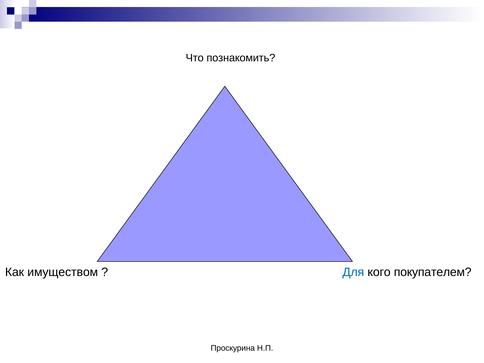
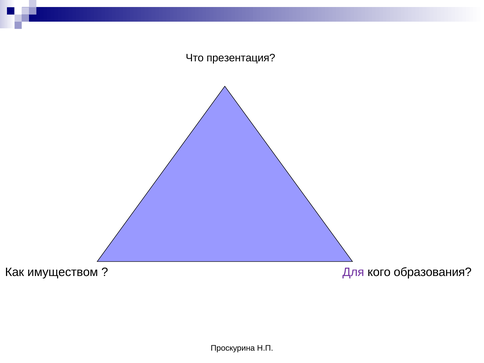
познакомить: познакомить -> презентация
Для colour: blue -> purple
покупателем: покупателем -> образования
